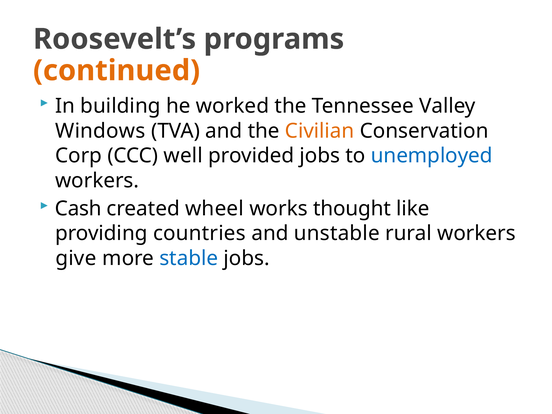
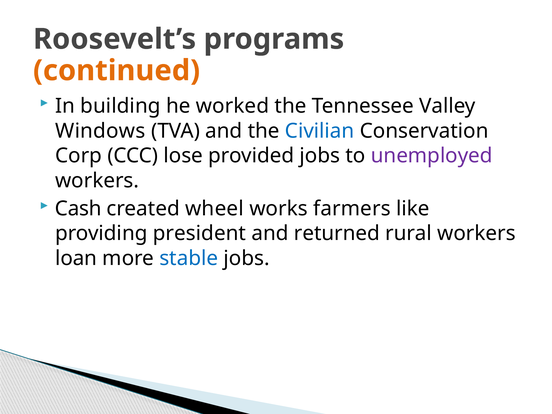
Civilian colour: orange -> blue
well: well -> lose
unemployed colour: blue -> purple
thought: thought -> farmers
countries: countries -> president
unstable: unstable -> returned
give: give -> loan
